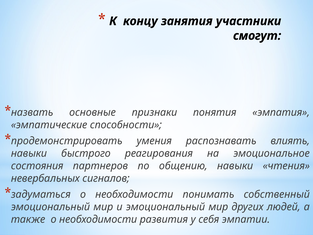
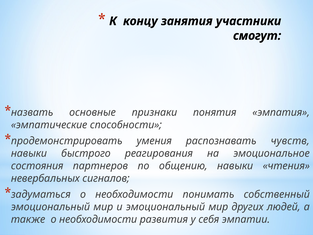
влиять: влиять -> чувств
